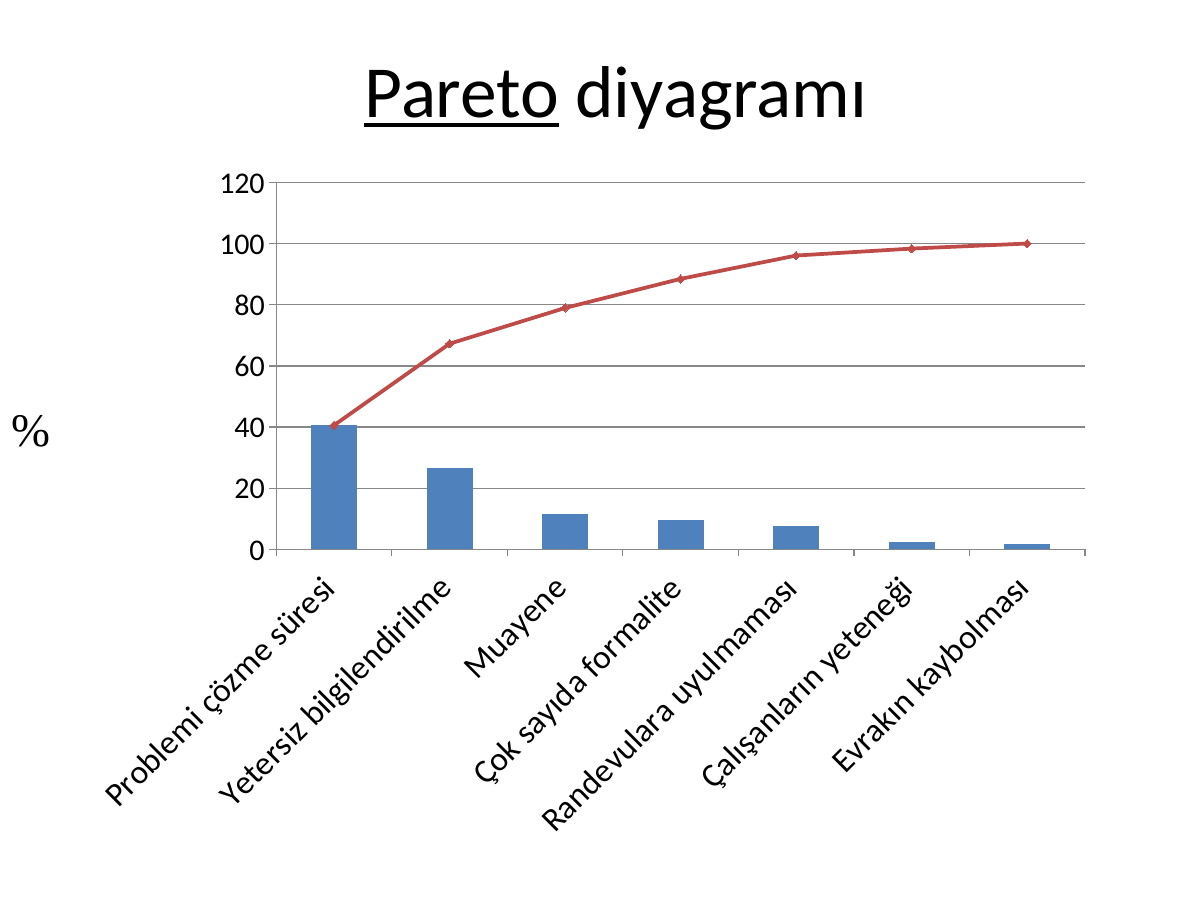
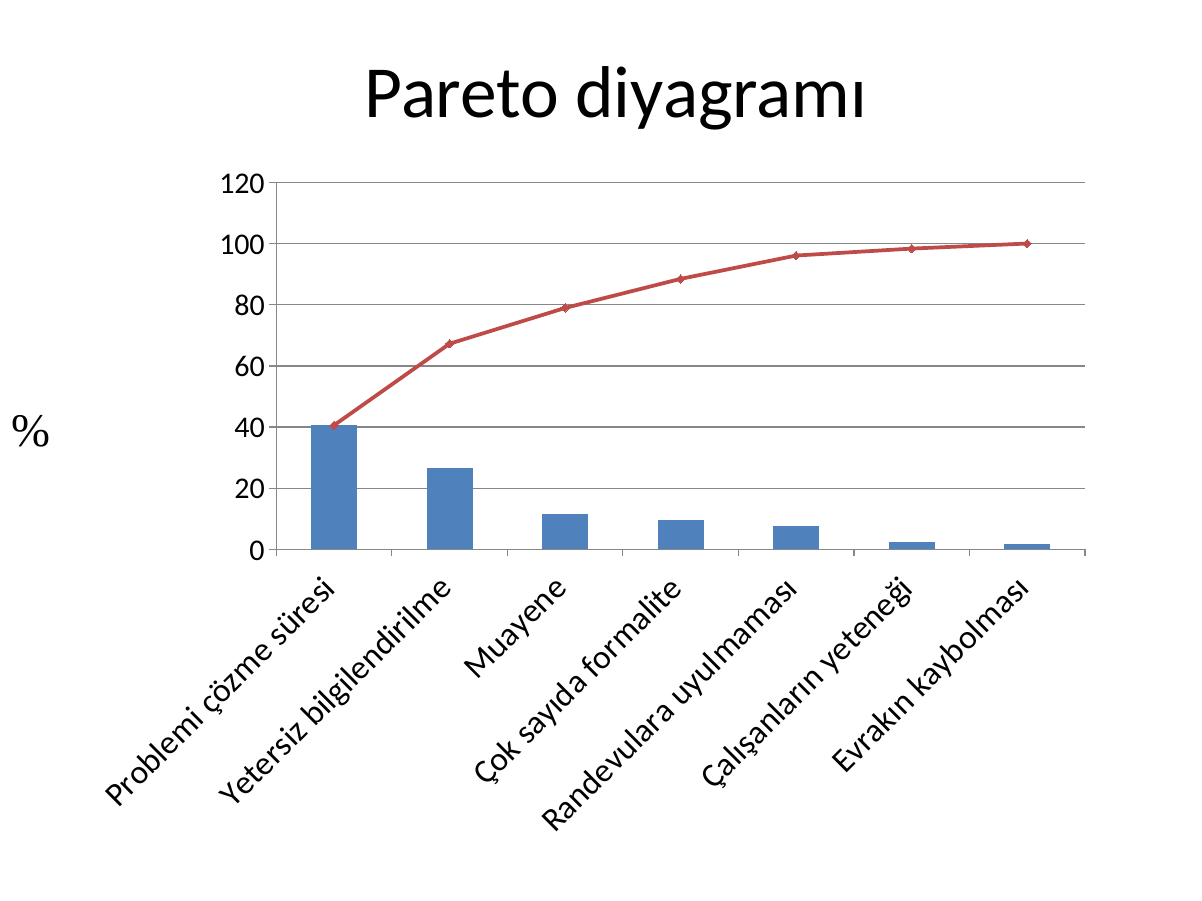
Pareto underline: present -> none
